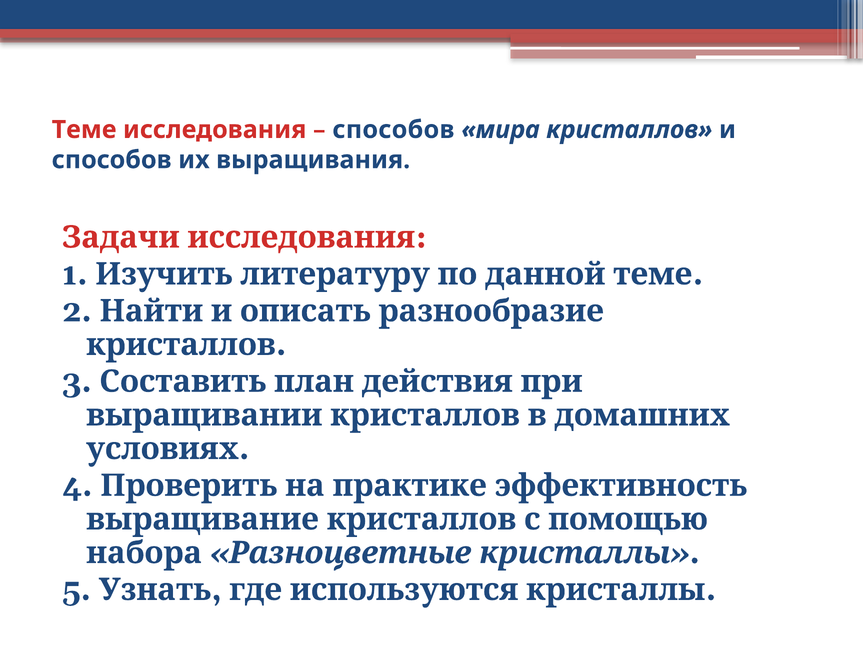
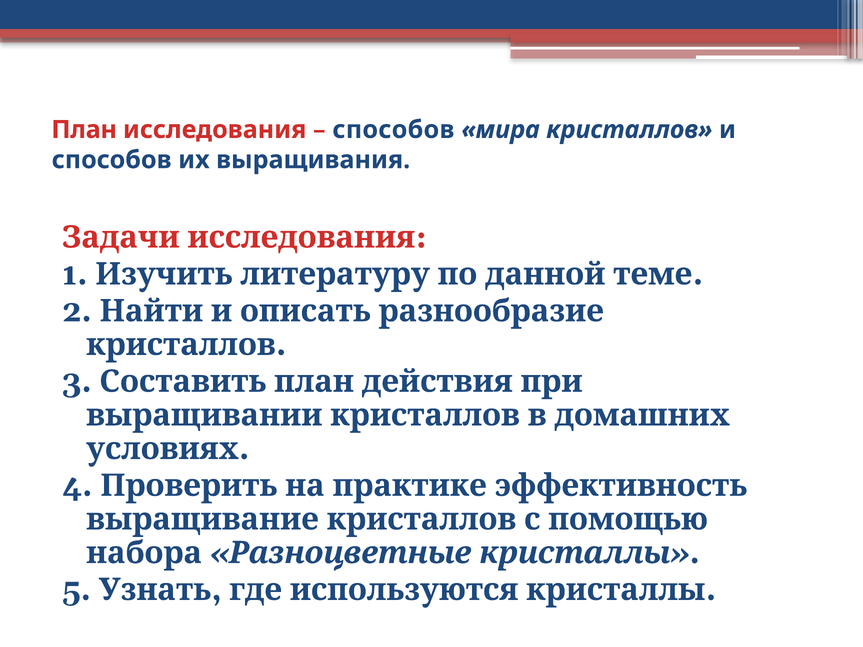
Теме at (84, 130): Теме -> План
